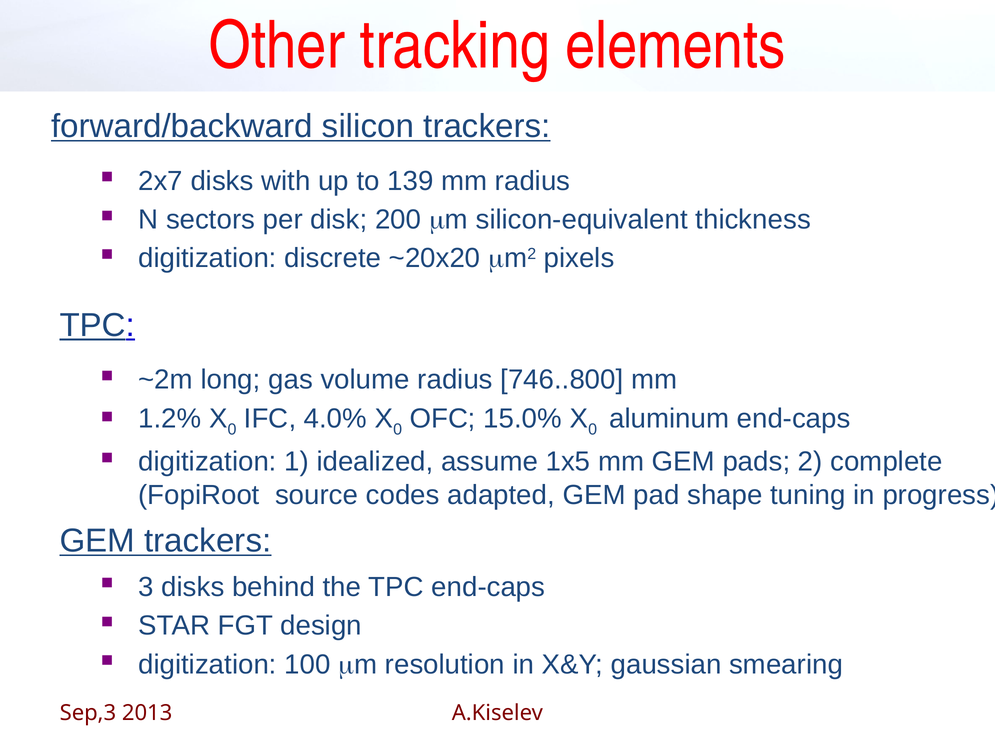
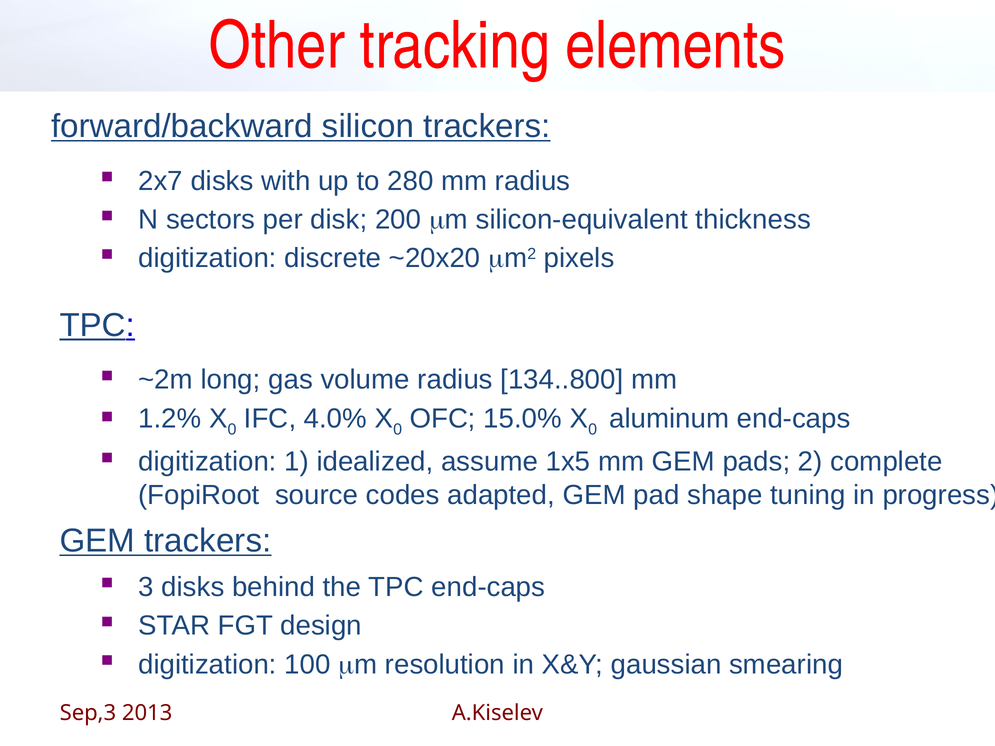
139: 139 -> 280
746..800: 746..800 -> 134..800
